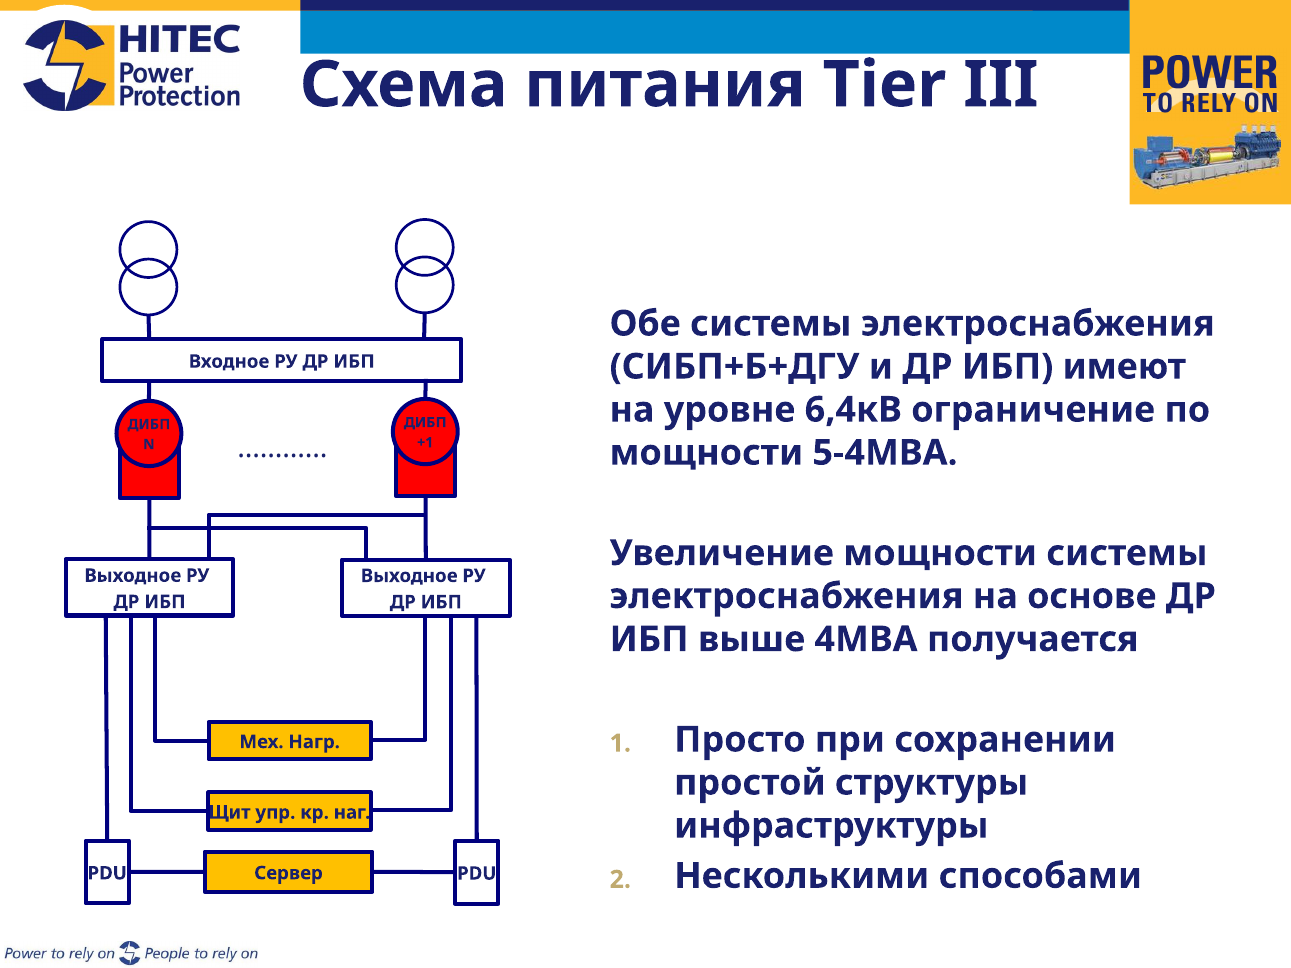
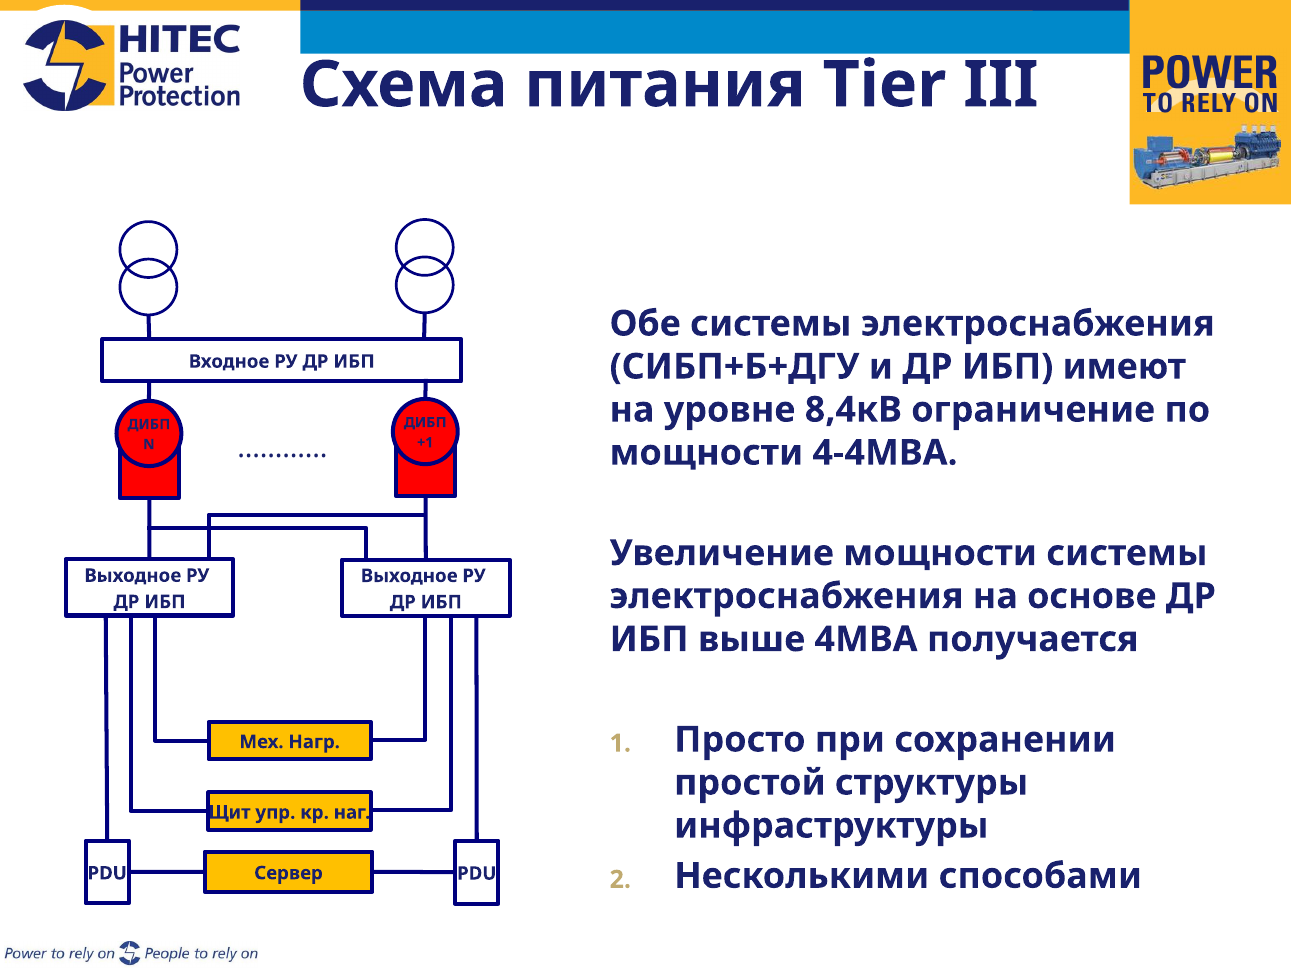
6,4кВ: 6,4кВ -> 8,4кВ
5-4МВА: 5-4МВА -> 4-4МВА
